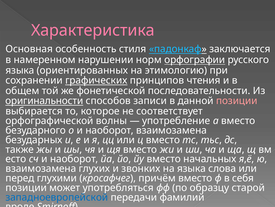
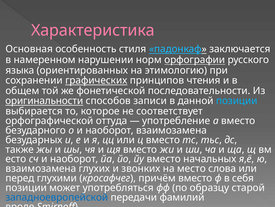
позиции at (237, 100) colour: pink -> light blue
волны: волны -> оттуда
на языка: языка -> место
